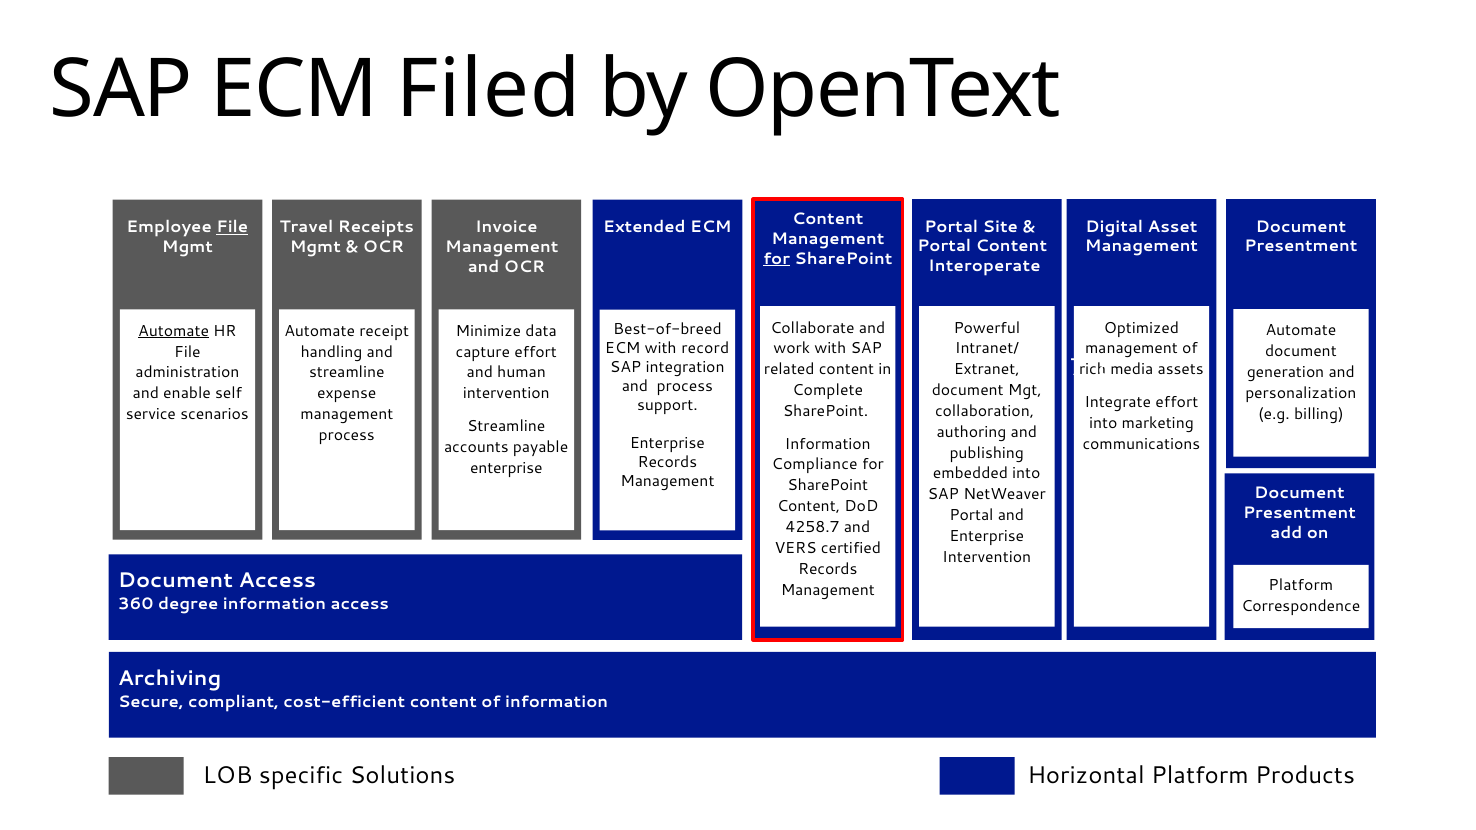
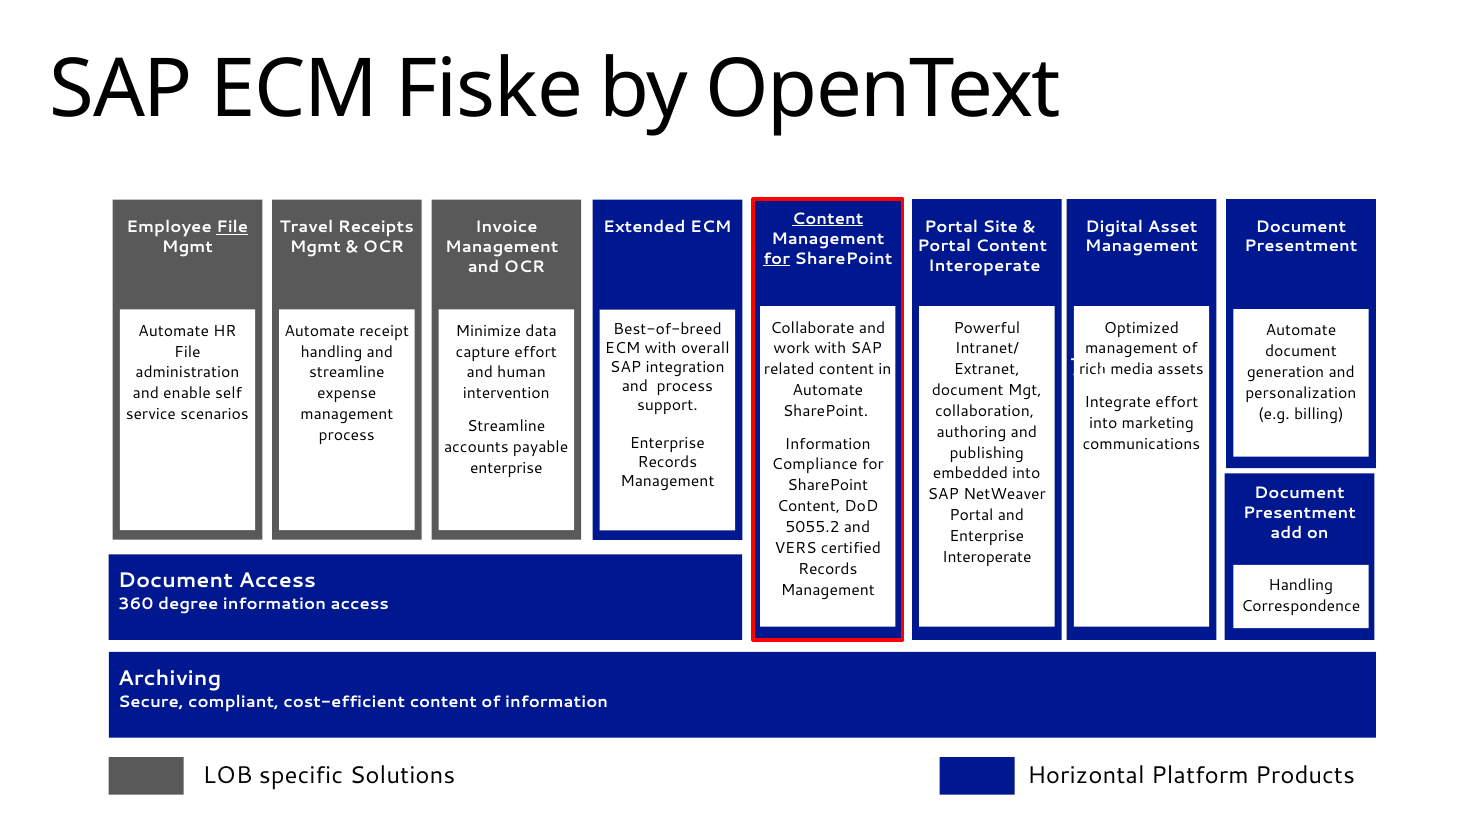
Filed: Filed -> Fiske
Content at (828, 219) underline: none -> present
Automate at (174, 331) underline: present -> none
record: record -> overall
Complete at (828, 390): Complete -> Automate
4258.7: 4258.7 -> 5055.2
Intervention at (987, 557): Intervention -> Interoperate
Platform at (1301, 586): Platform -> Handling
